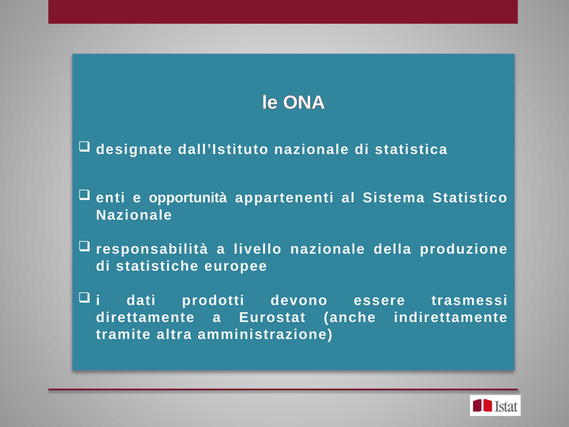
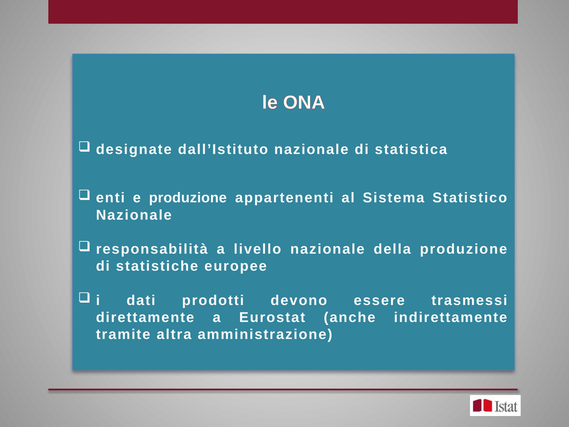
e opportunità: opportunità -> produzione
